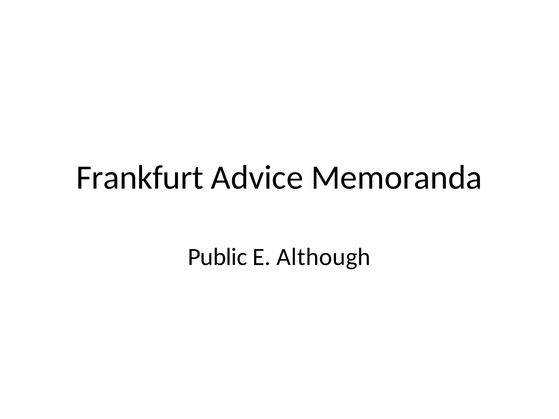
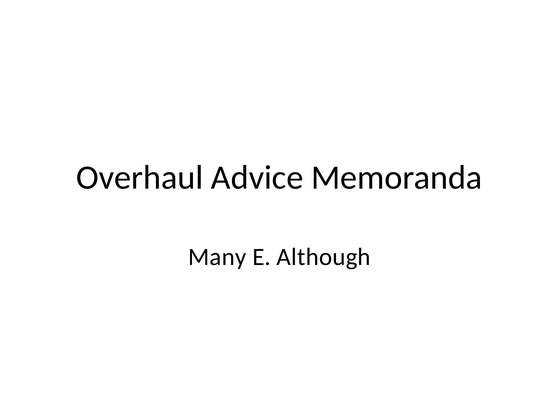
Frankfurt: Frankfurt -> Overhaul
Public: Public -> Many
